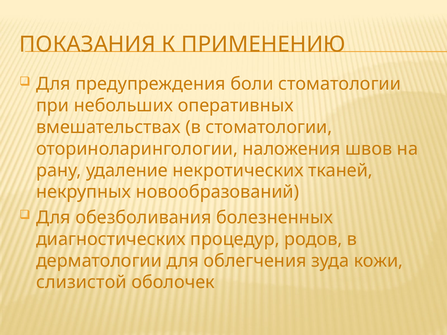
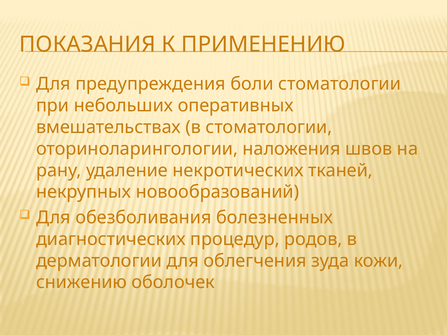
слизистой: слизистой -> снижению
